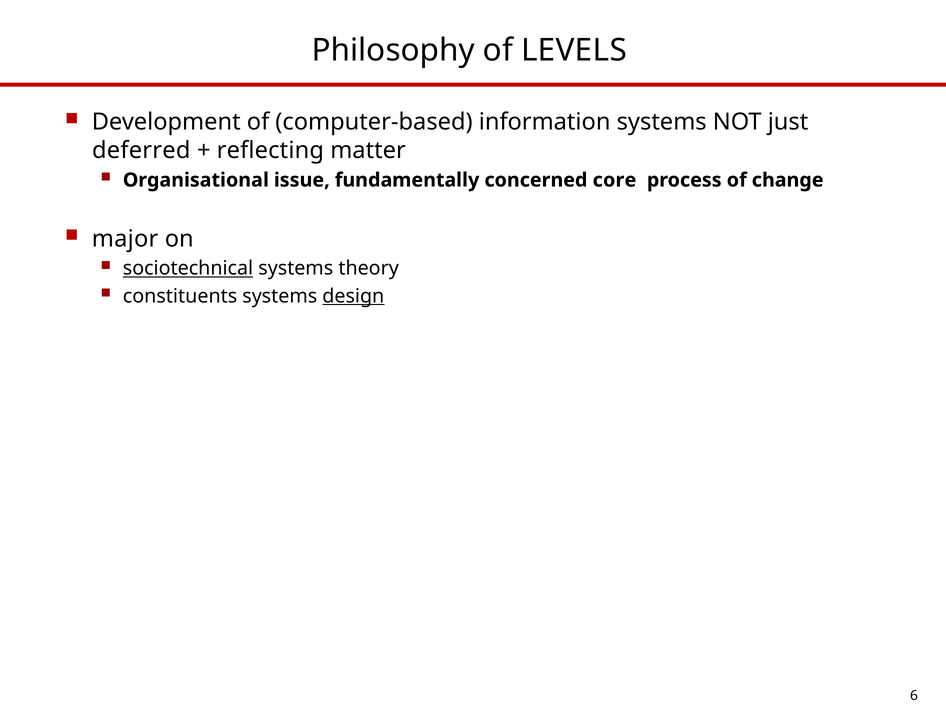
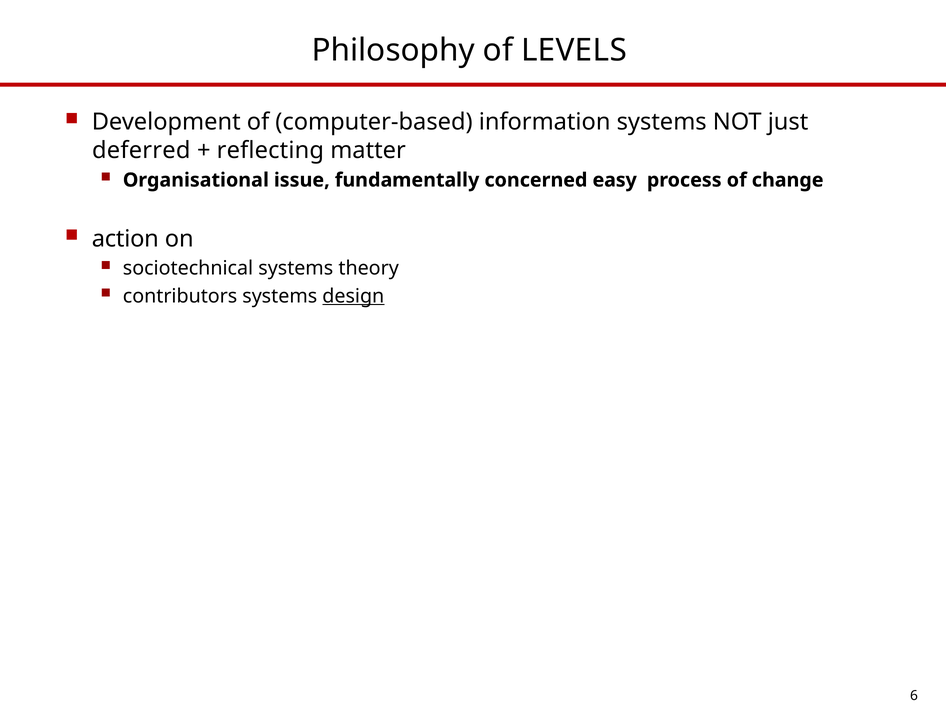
core: core -> easy
major: major -> action
sociotechnical underline: present -> none
constituents: constituents -> contributors
